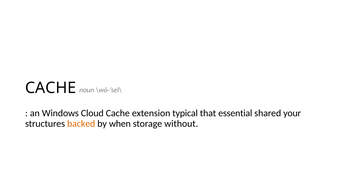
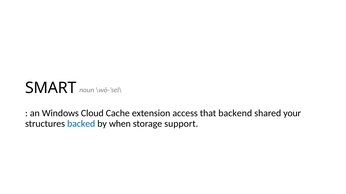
CACHE at (51, 88): CACHE -> SMART
typical: typical -> access
essential: essential -> backend
backed colour: orange -> blue
without: without -> support
